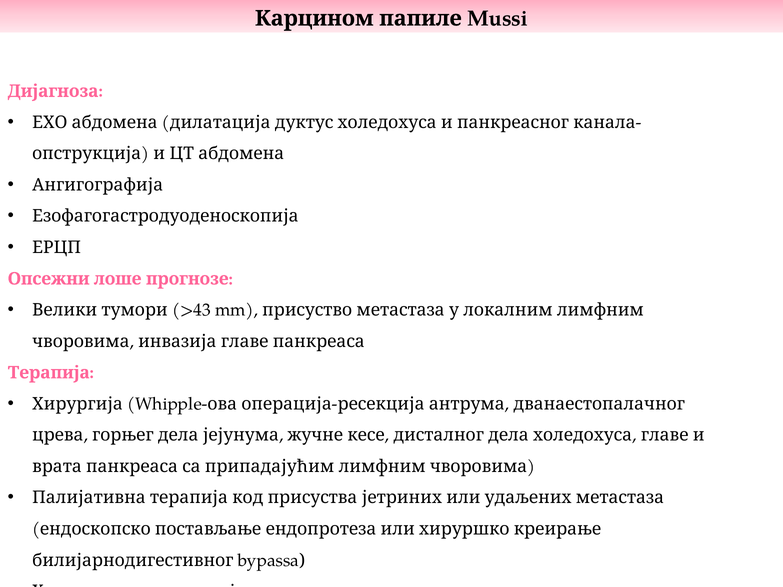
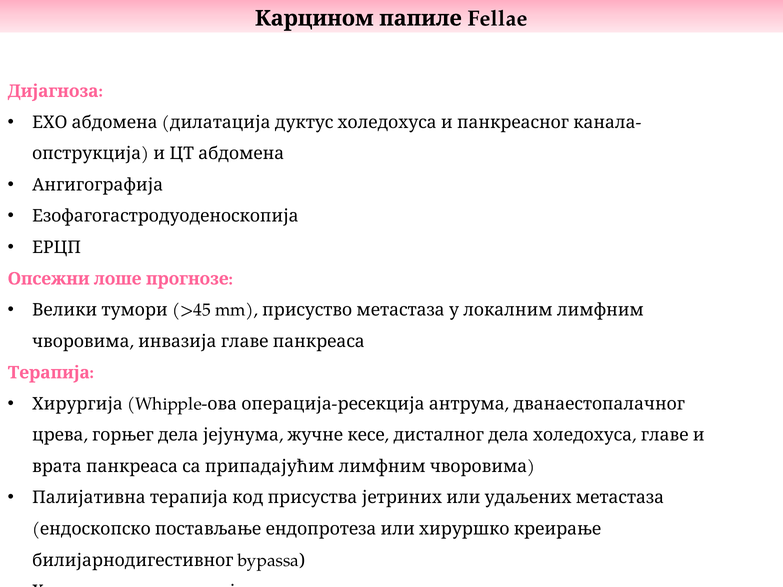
Mussi: Mussi -> Fellae
>43: >43 -> >45
